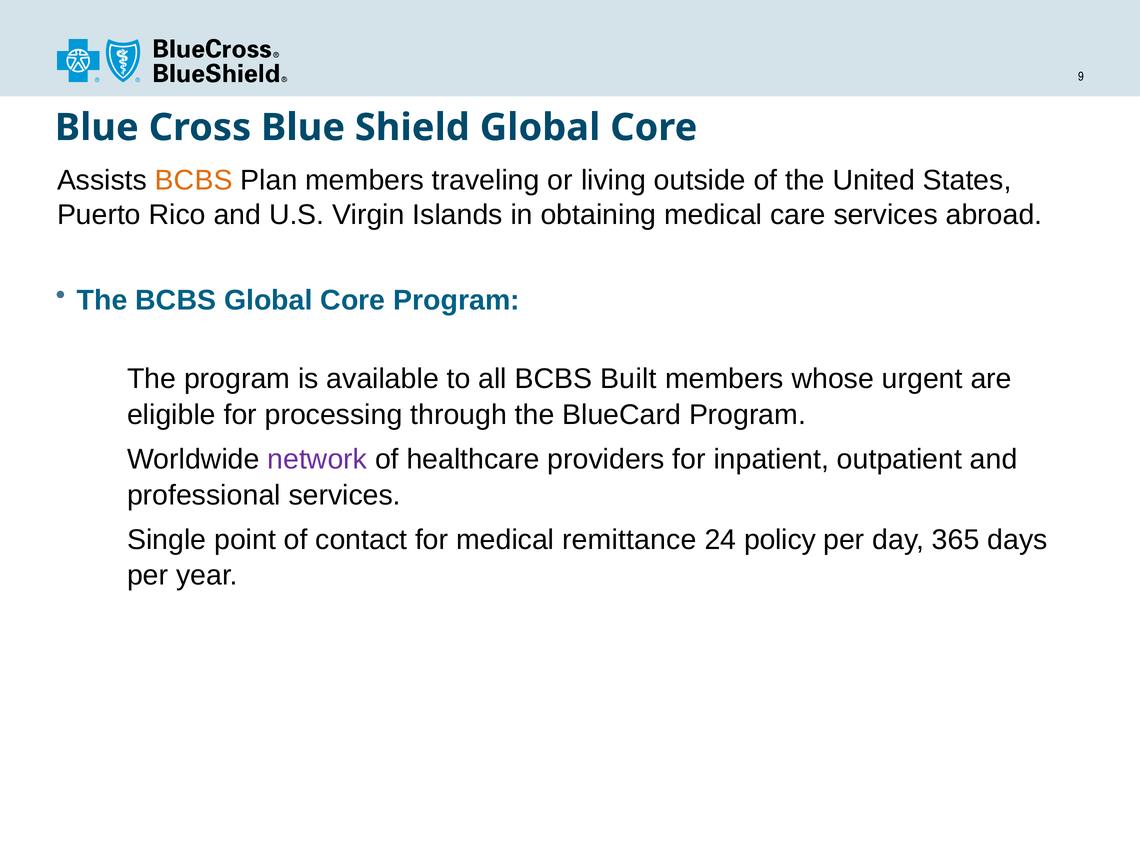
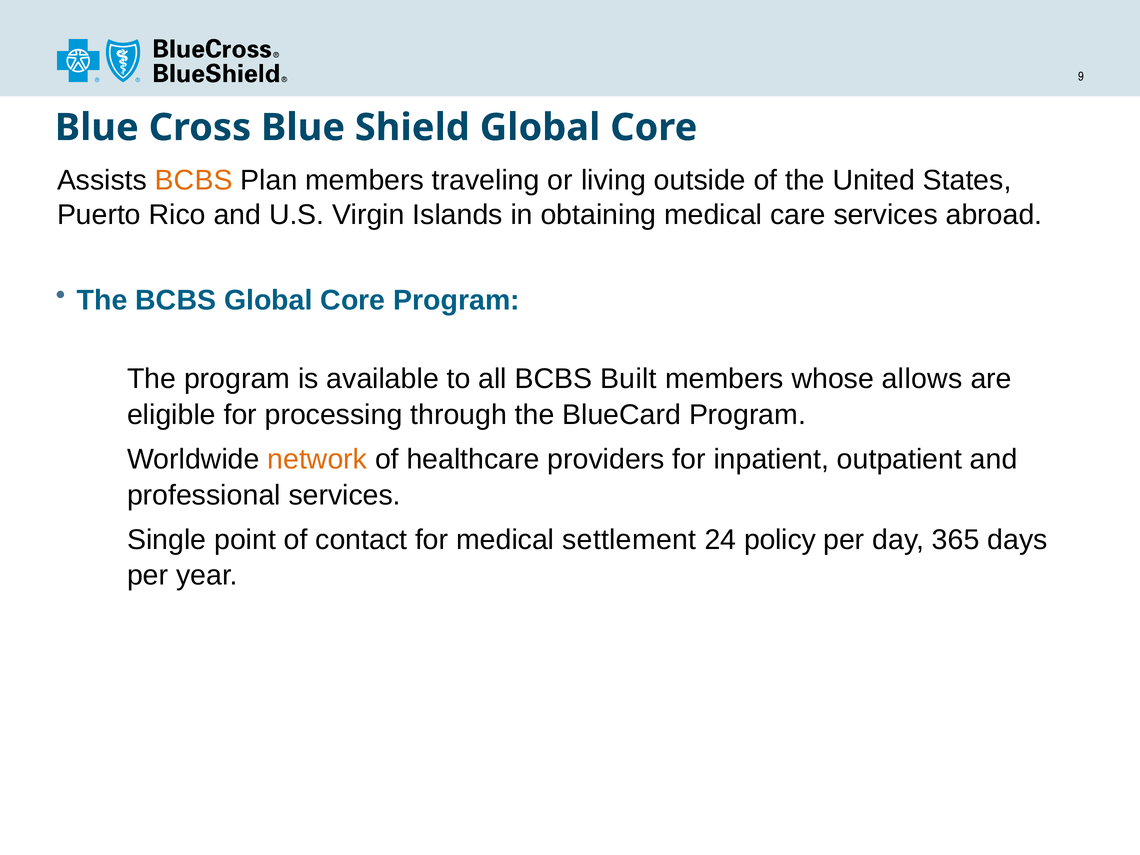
urgent: urgent -> allows
network colour: purple -> orange
remittance: remittance -> settlement
